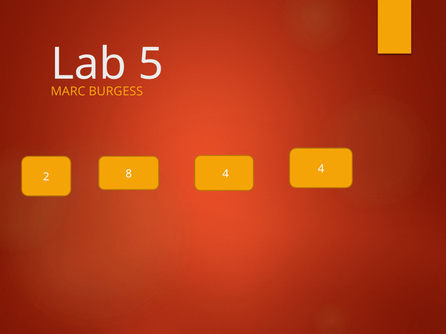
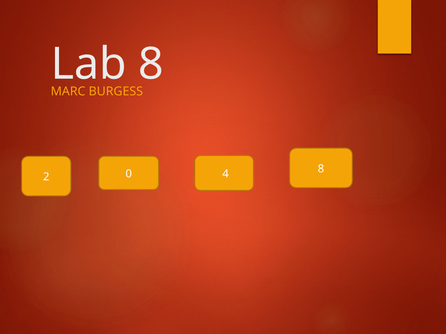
5 at (151, 64): 5 -> 8
8: 8 -> 0
4 4: 4 -> 8
